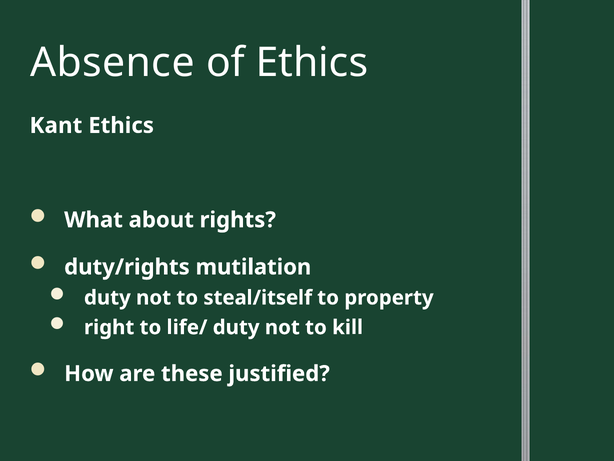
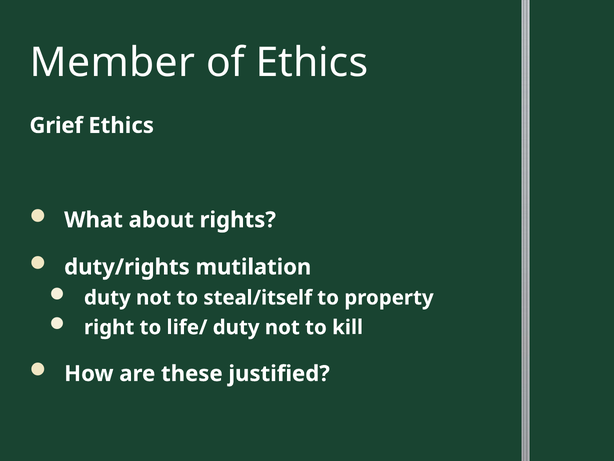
Absence: Absence -> Member
Kant: Kant -> Grief
